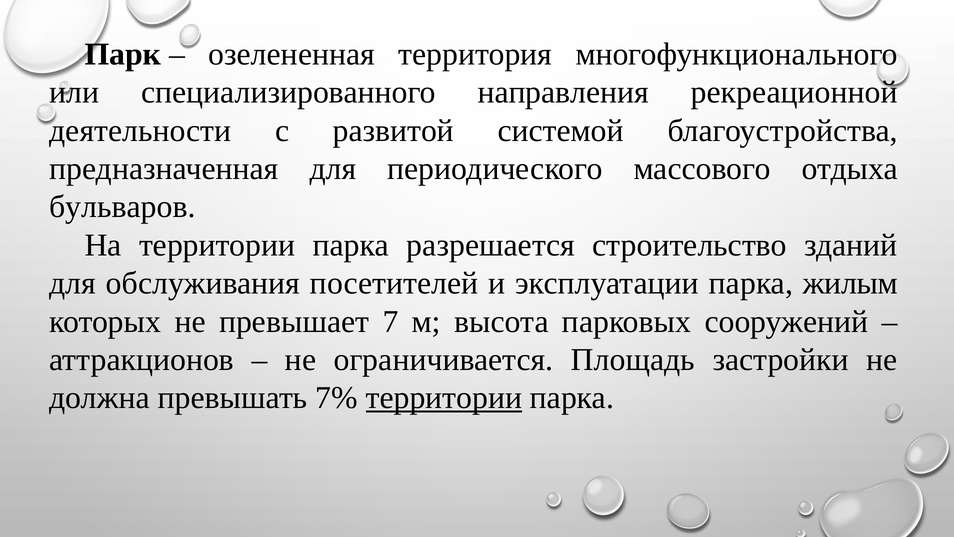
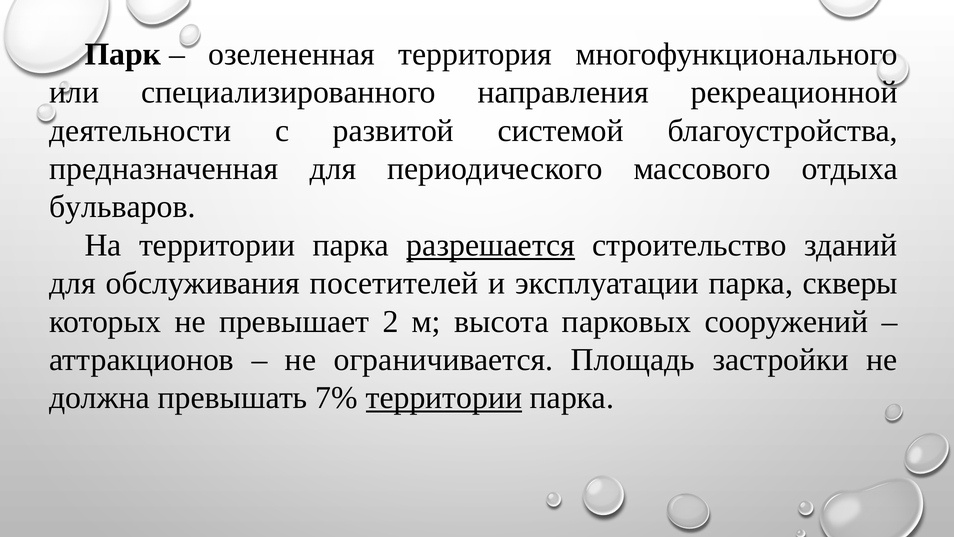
разрешается underline: none -> present
жилым: жилым -> скверы
7: 7 -> 2
